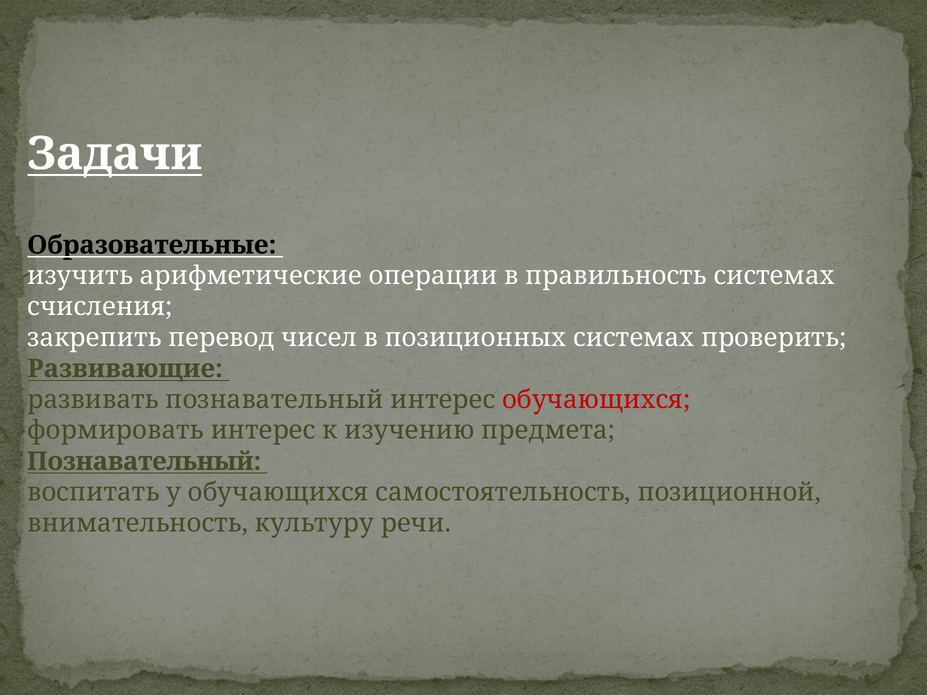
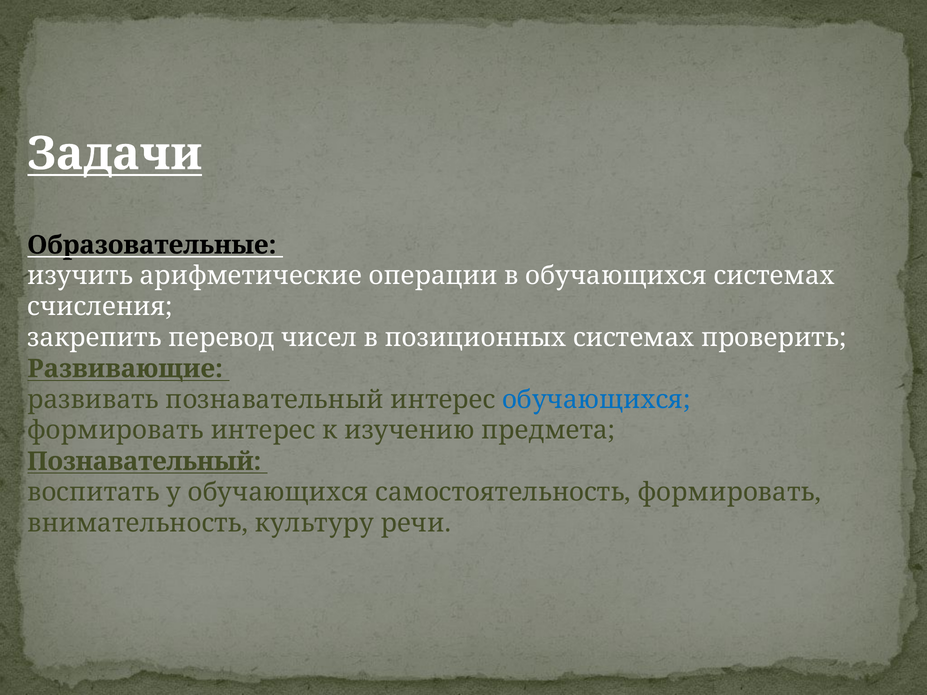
в правильность: правильность -> обучающихся
обучающихся at (596, 400) colour: red -> blue
самостоятельность позиционной: позиционной -> формировать
